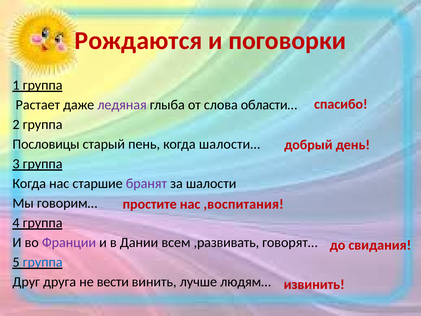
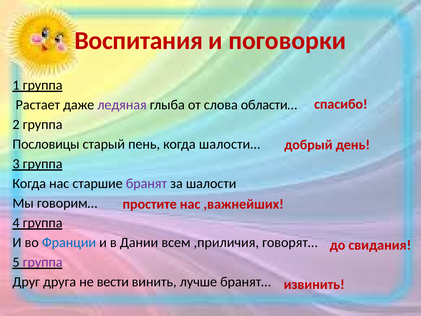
Рождаются: Рождаются -> Воспитания
,воспитания: ,воспитания -> ,важнейших
Франции colour: purple -> blue
,развивать: ,развивать -> ,приличия
группа at (43, 262) colour: blue -> purple
людям…: людям… -> бранят…
